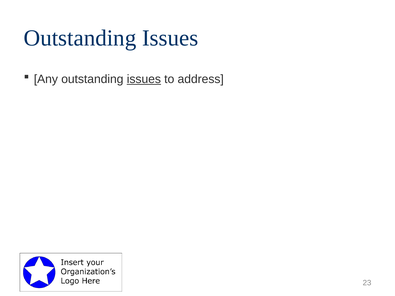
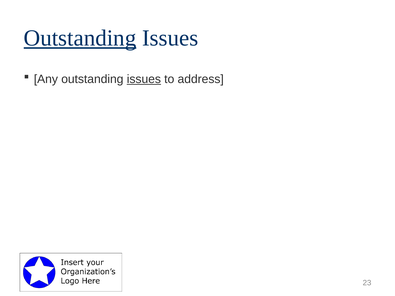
Outstanding at (80, 38) underline: none -> present
